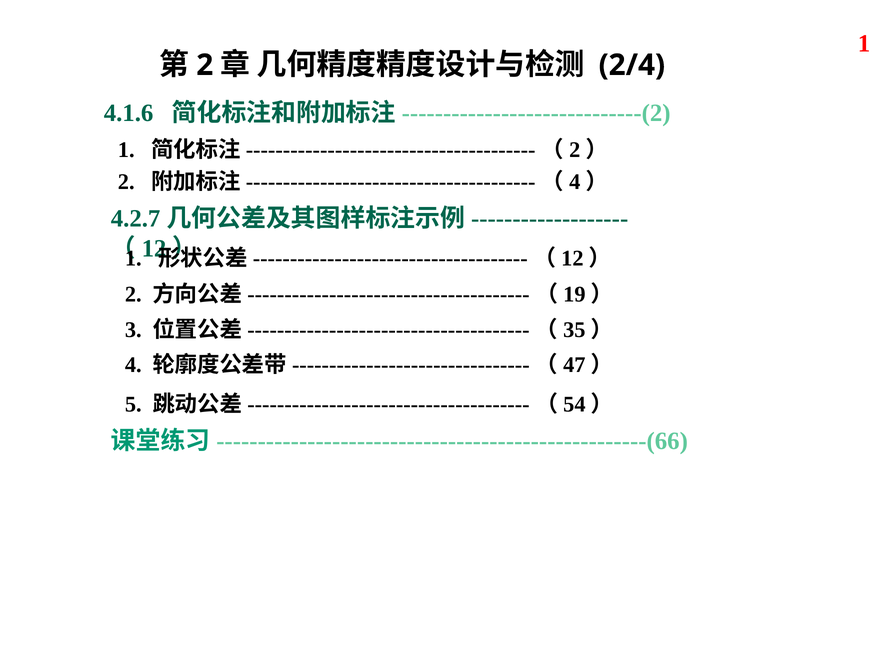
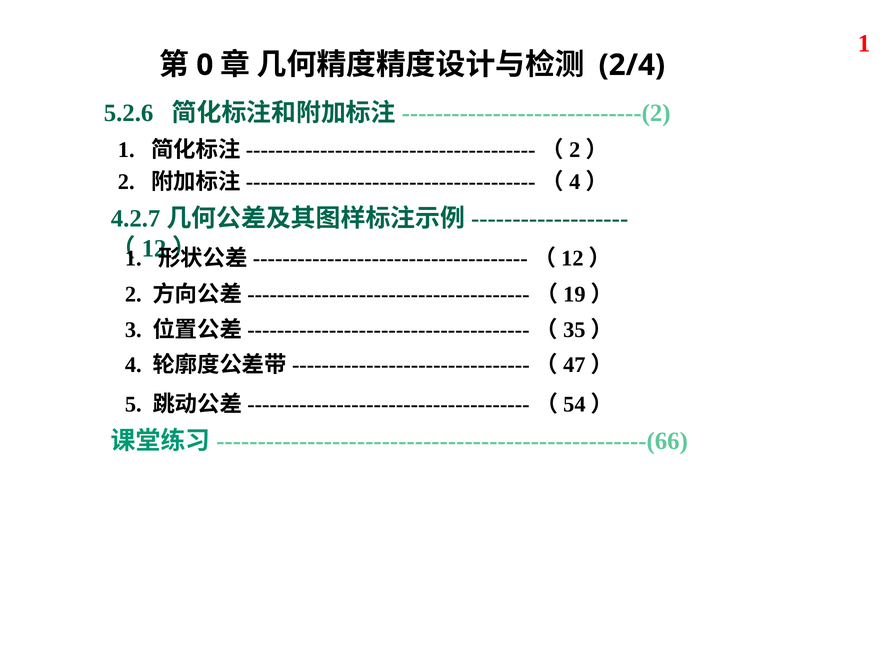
2 at (205, 65): 2 -> 0
4.1.6: 4.1.6 -> 5.2.6
